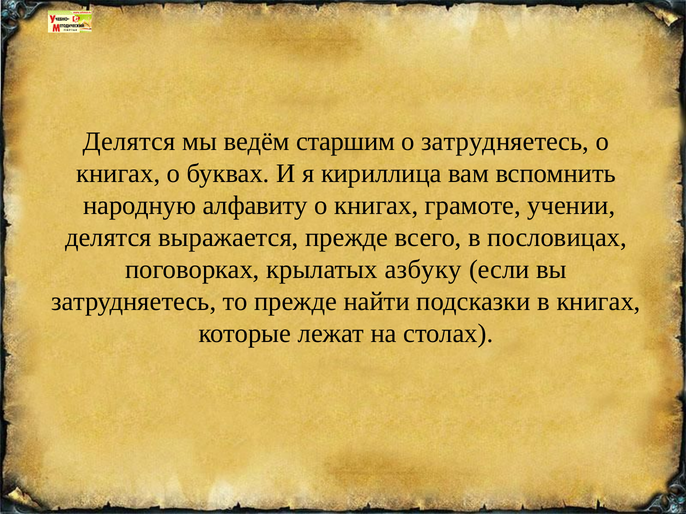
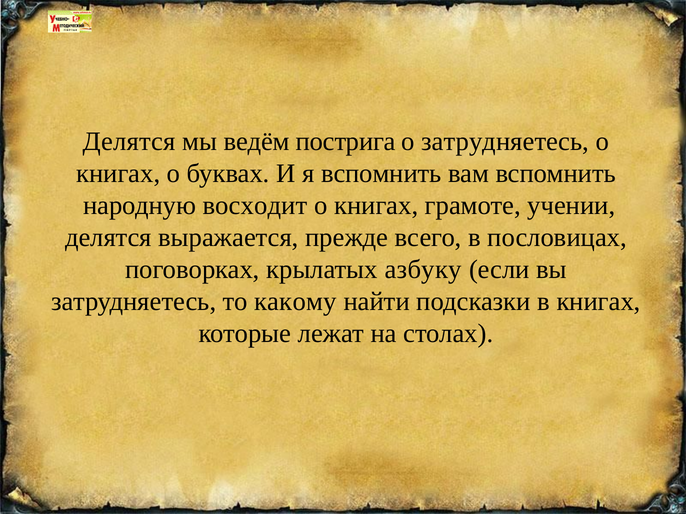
старшим: старшим -> пострига
я кириллица: кириллица -> вспомнить
алфавиту: алфавиту -> восходит
то прежде: прежде -> какому
